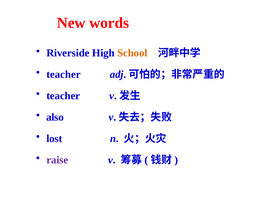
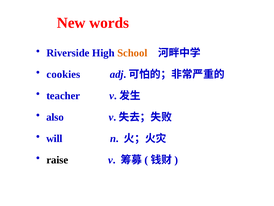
teacher at (63, 74): teacher -> cookies
lost: lost -> will
raise colour: purple -> black
